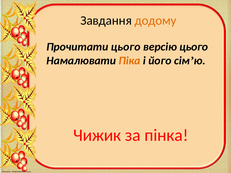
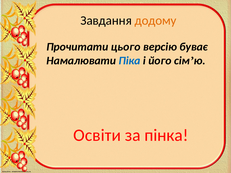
версію цього: цього -> буває
Піка colour: orange -> blue
Чижик: Чижик -> Освіти
